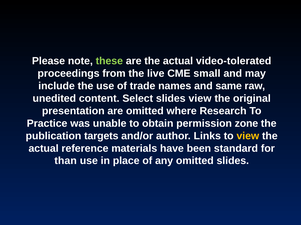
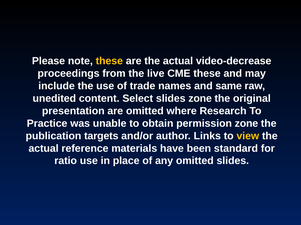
these at (109, 61) colour: light green -> yellow
video-tolerated: video-tolerated -> video-decrease
CME small: small -> these
slides view: view -> zone
than: than -> ratio
